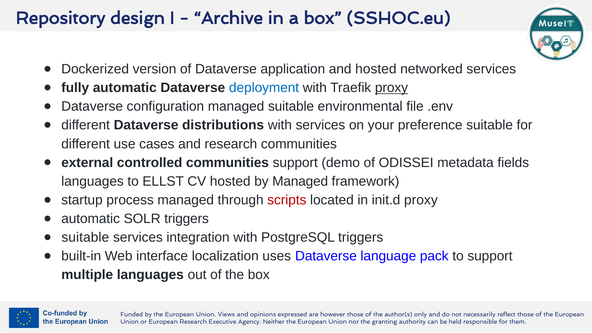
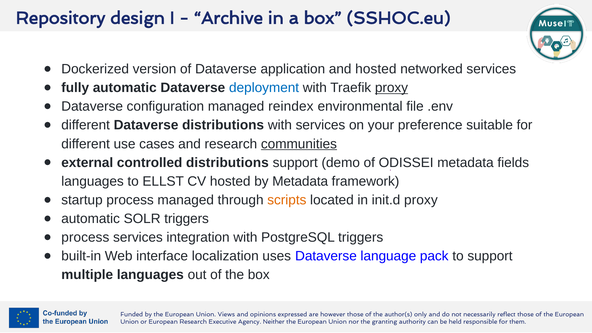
managed suitable: suitable -> reindex
communities at (299, 144) underline: none -> present
controlled communities: communities -> distributions
by Managed: Managed -> Metadata
scripts colour: red -> orange
suitable at (85, 237): suitable -> process
